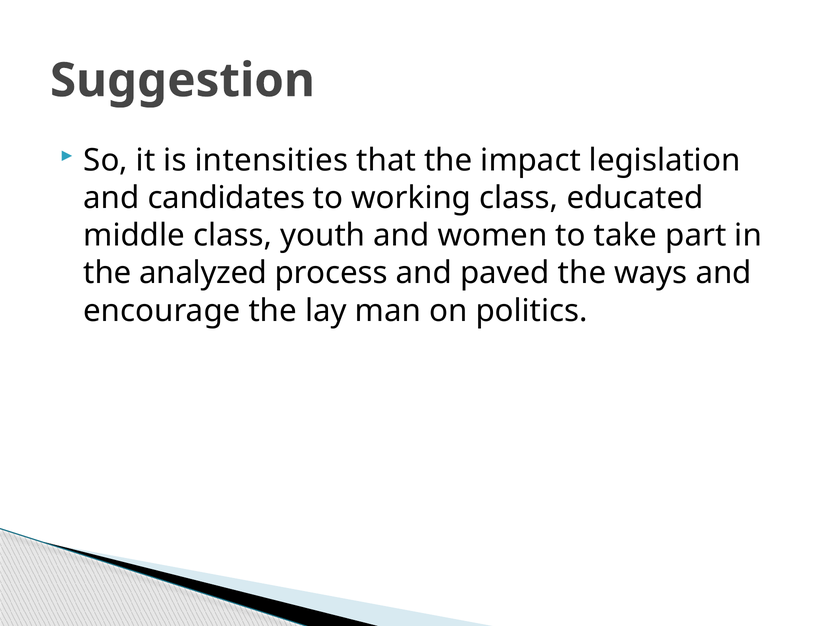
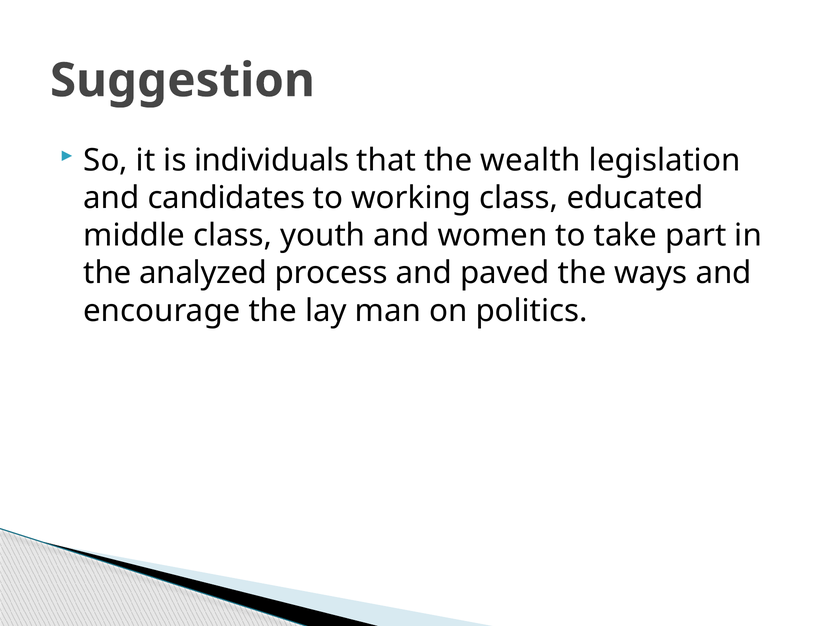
intensities: intensities -> individuals
impact: impact -> wealth
